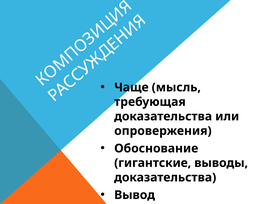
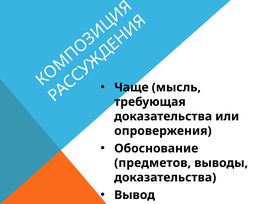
гигантские: гигантские -> предметов
